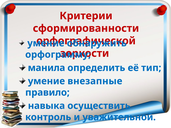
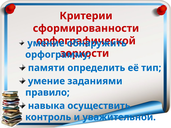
манила: манила -> памяти
внезапные: внезапные -> заданиями
